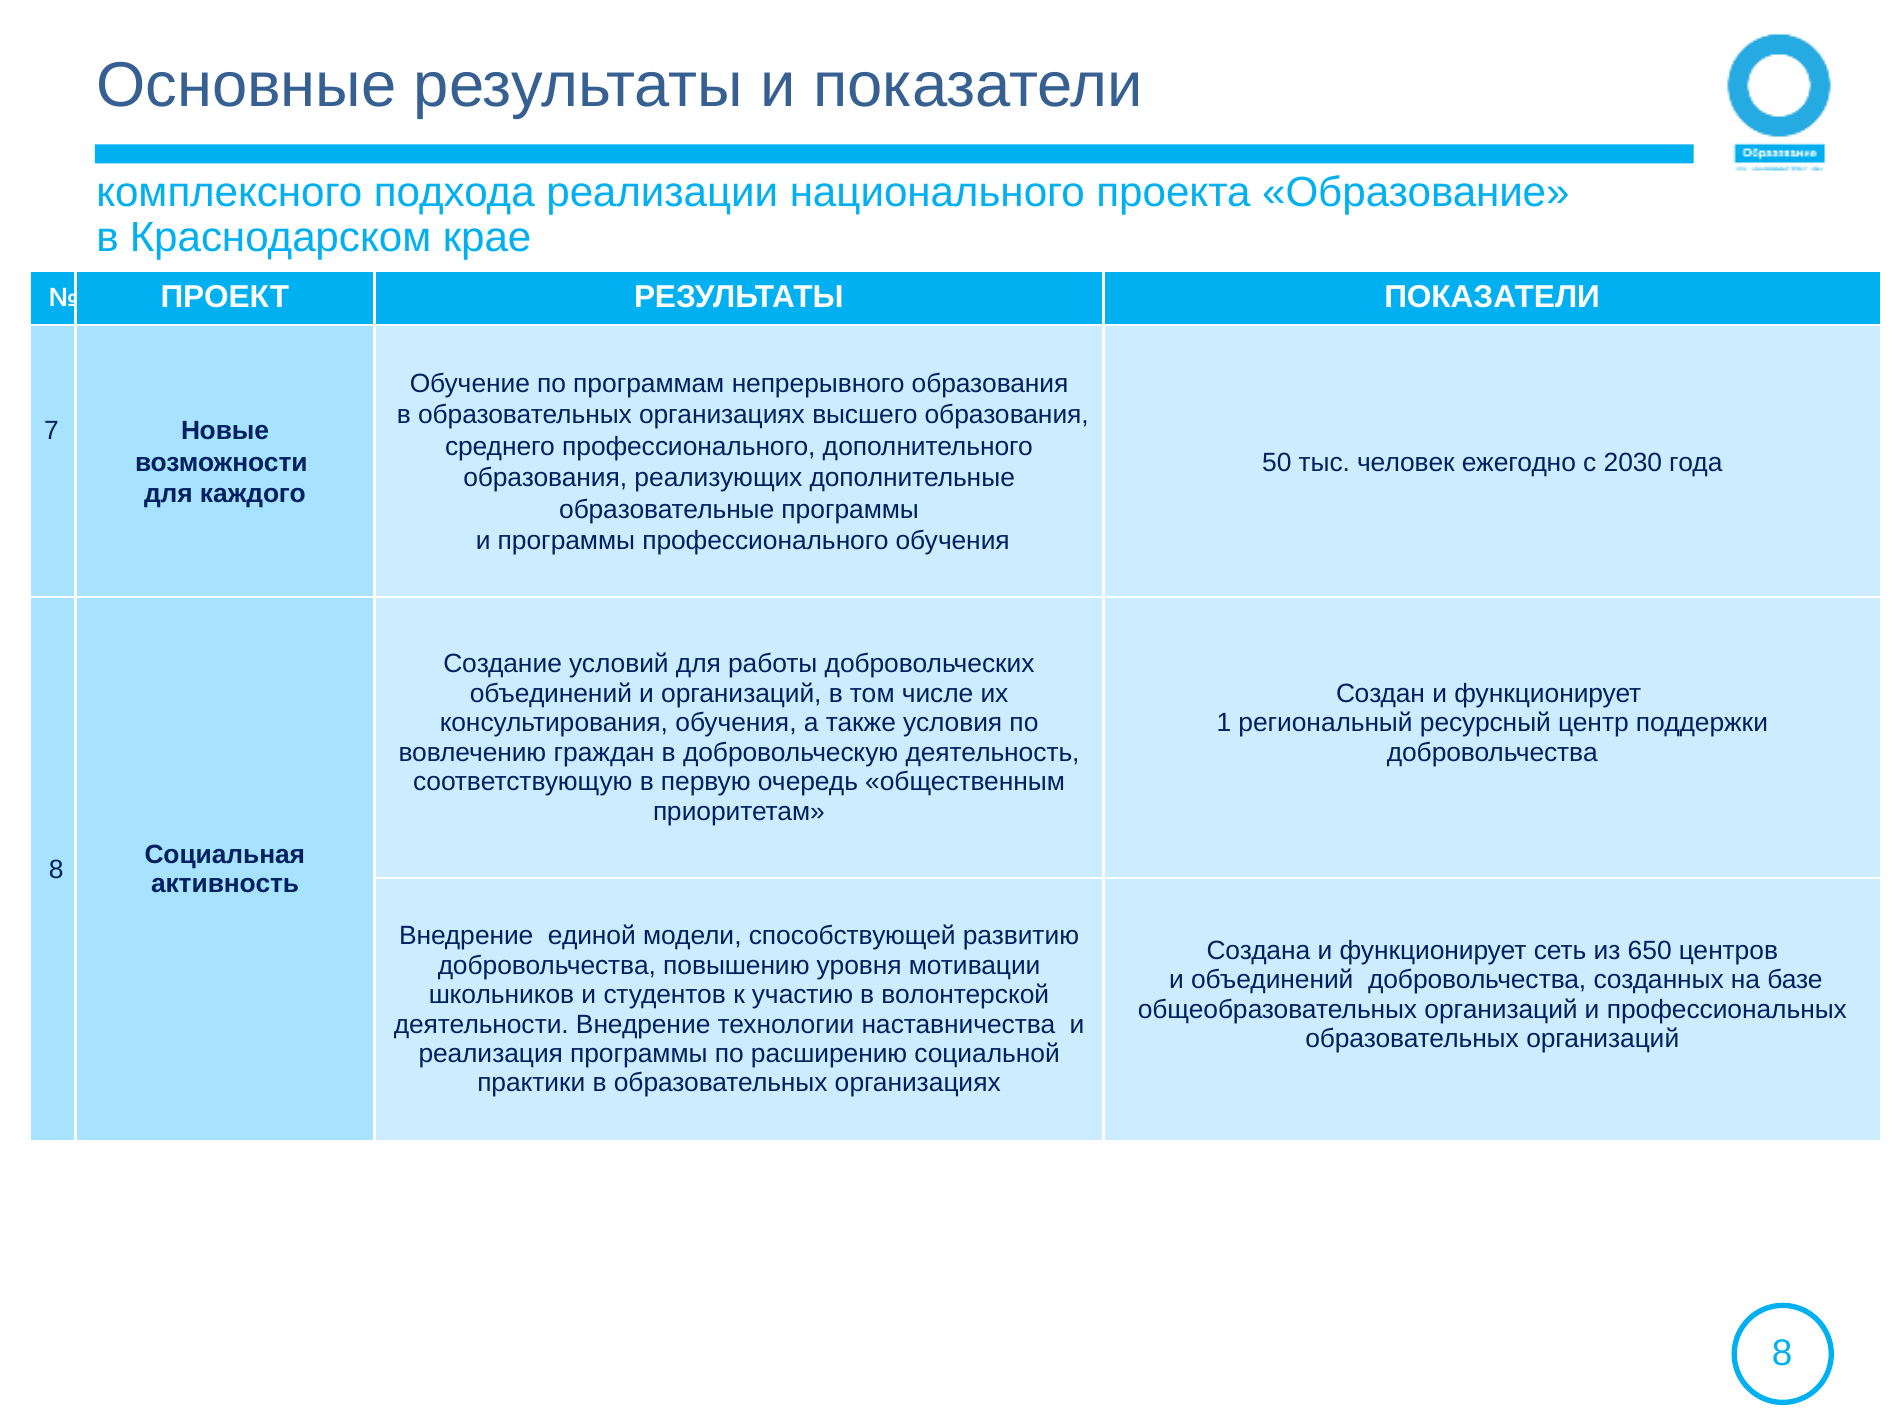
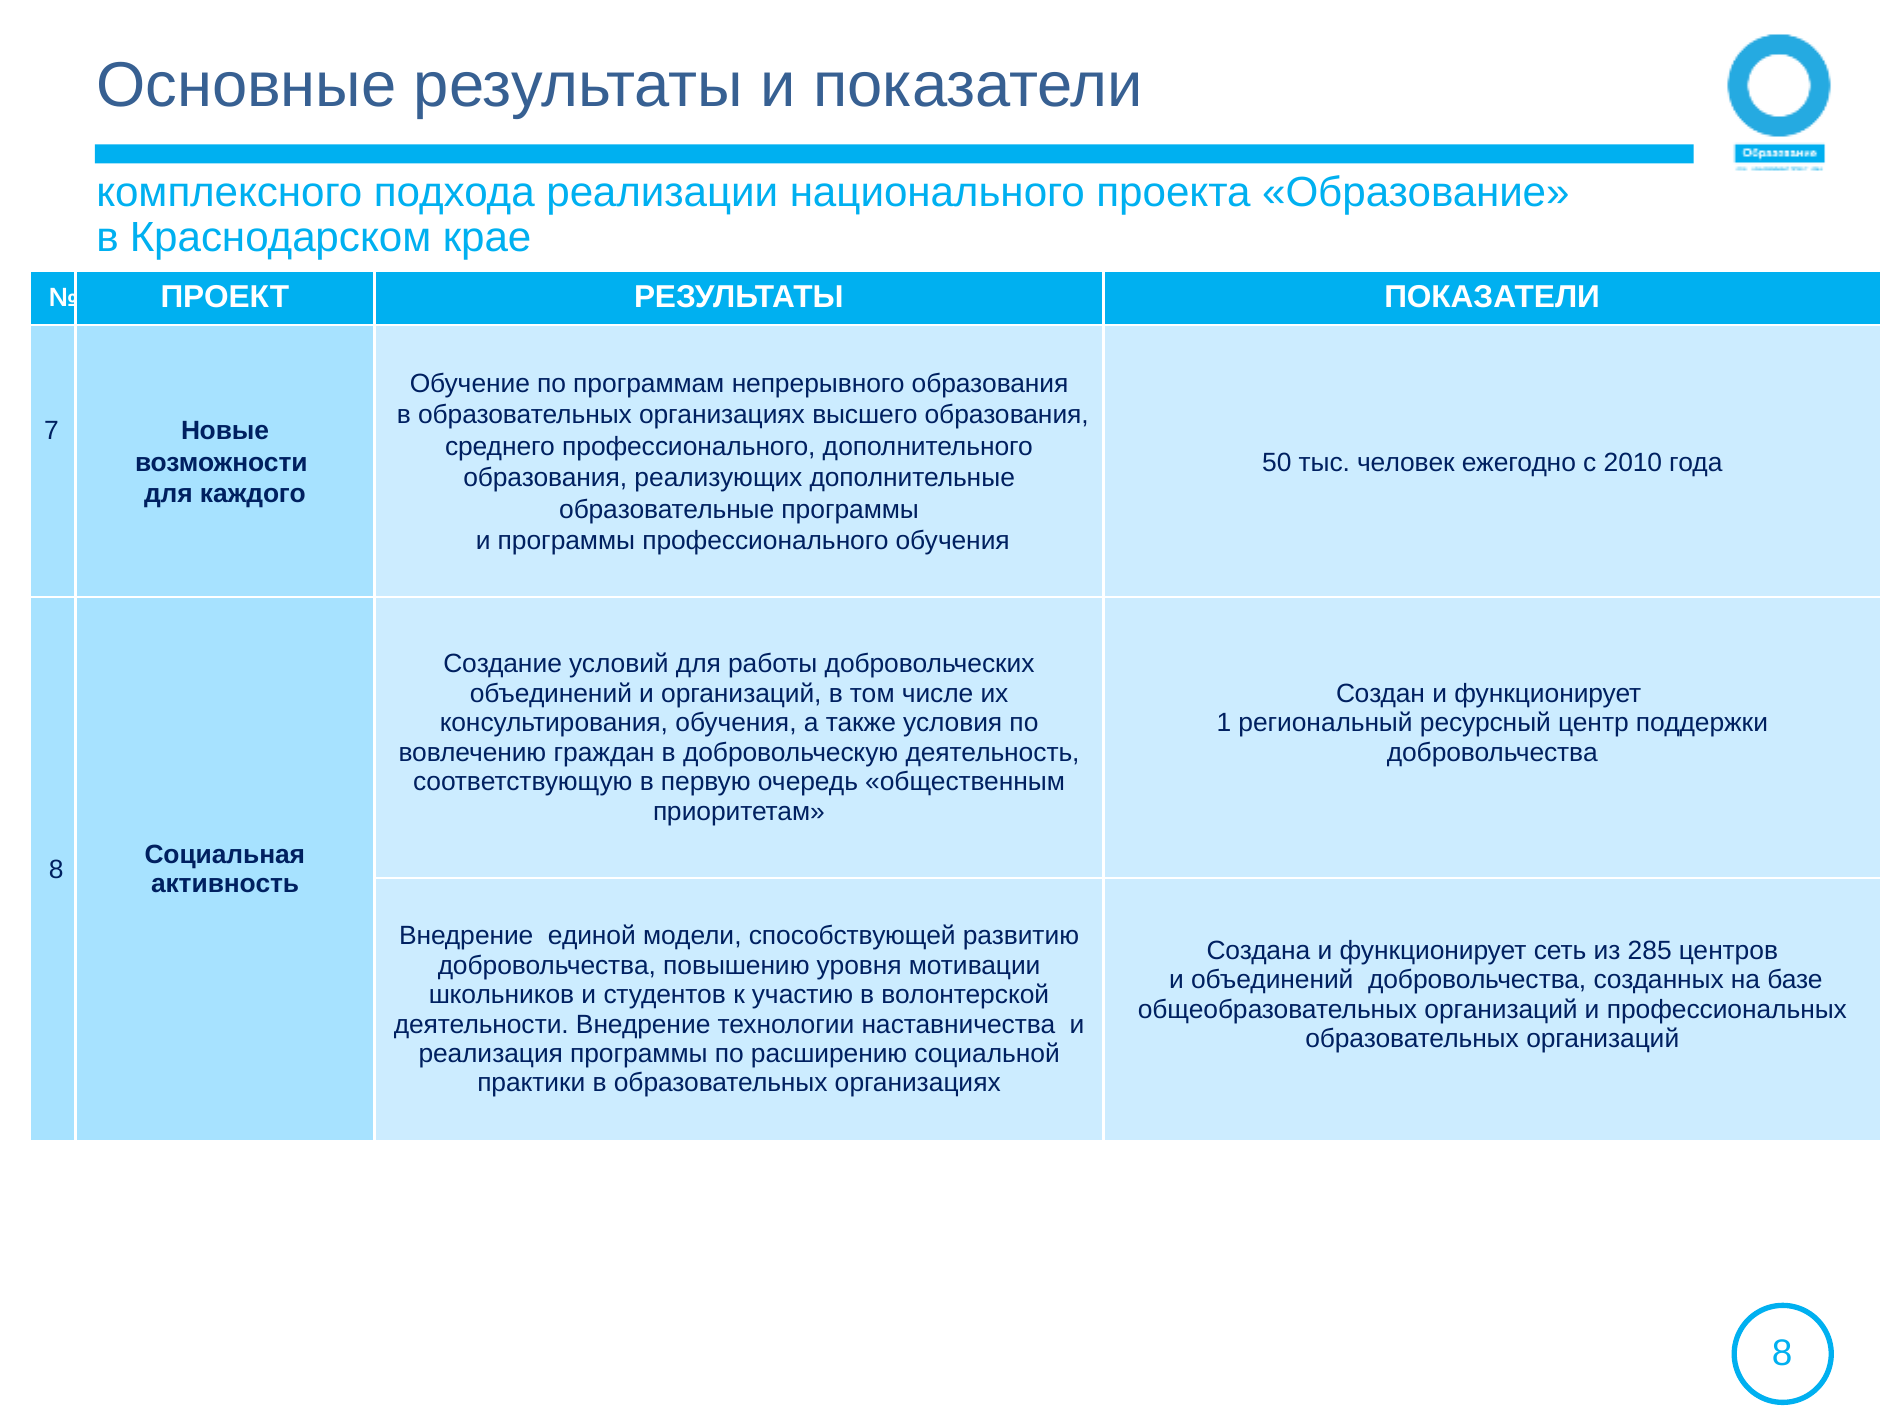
2030: 2030 -> 2010
650: 650 -> 285
